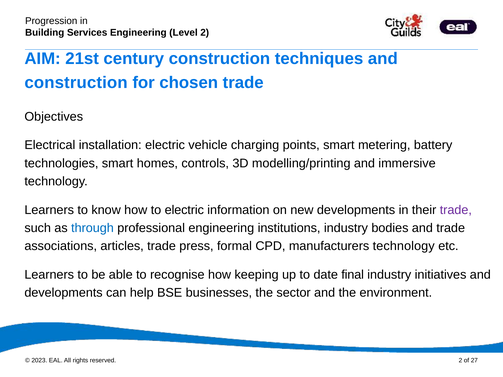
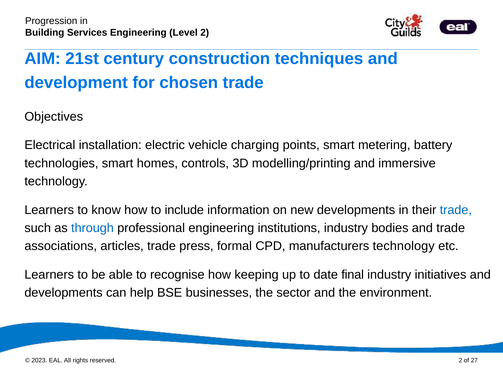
construction at (76, 83): construction -> development
to electric: electric -> include
trade at (456, 210) colour: purple -> blue
